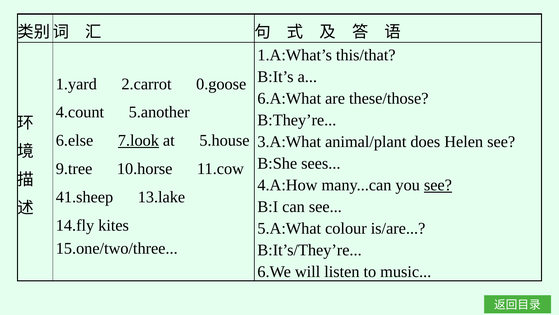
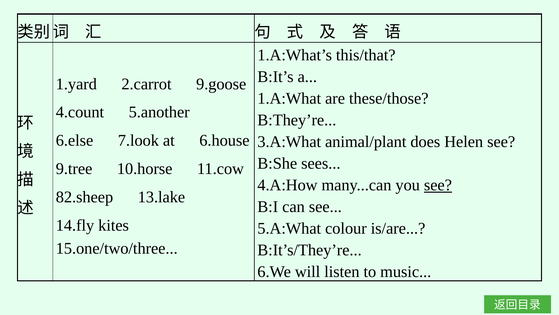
0.goose: 0.goose -> 9.goose
6.A:What: 6.A:What -> 1.A:What
7.look underline: present -> none
5.house: 5.house -> 6.house
41.sheep: 41.sheep -> 82.sheep
